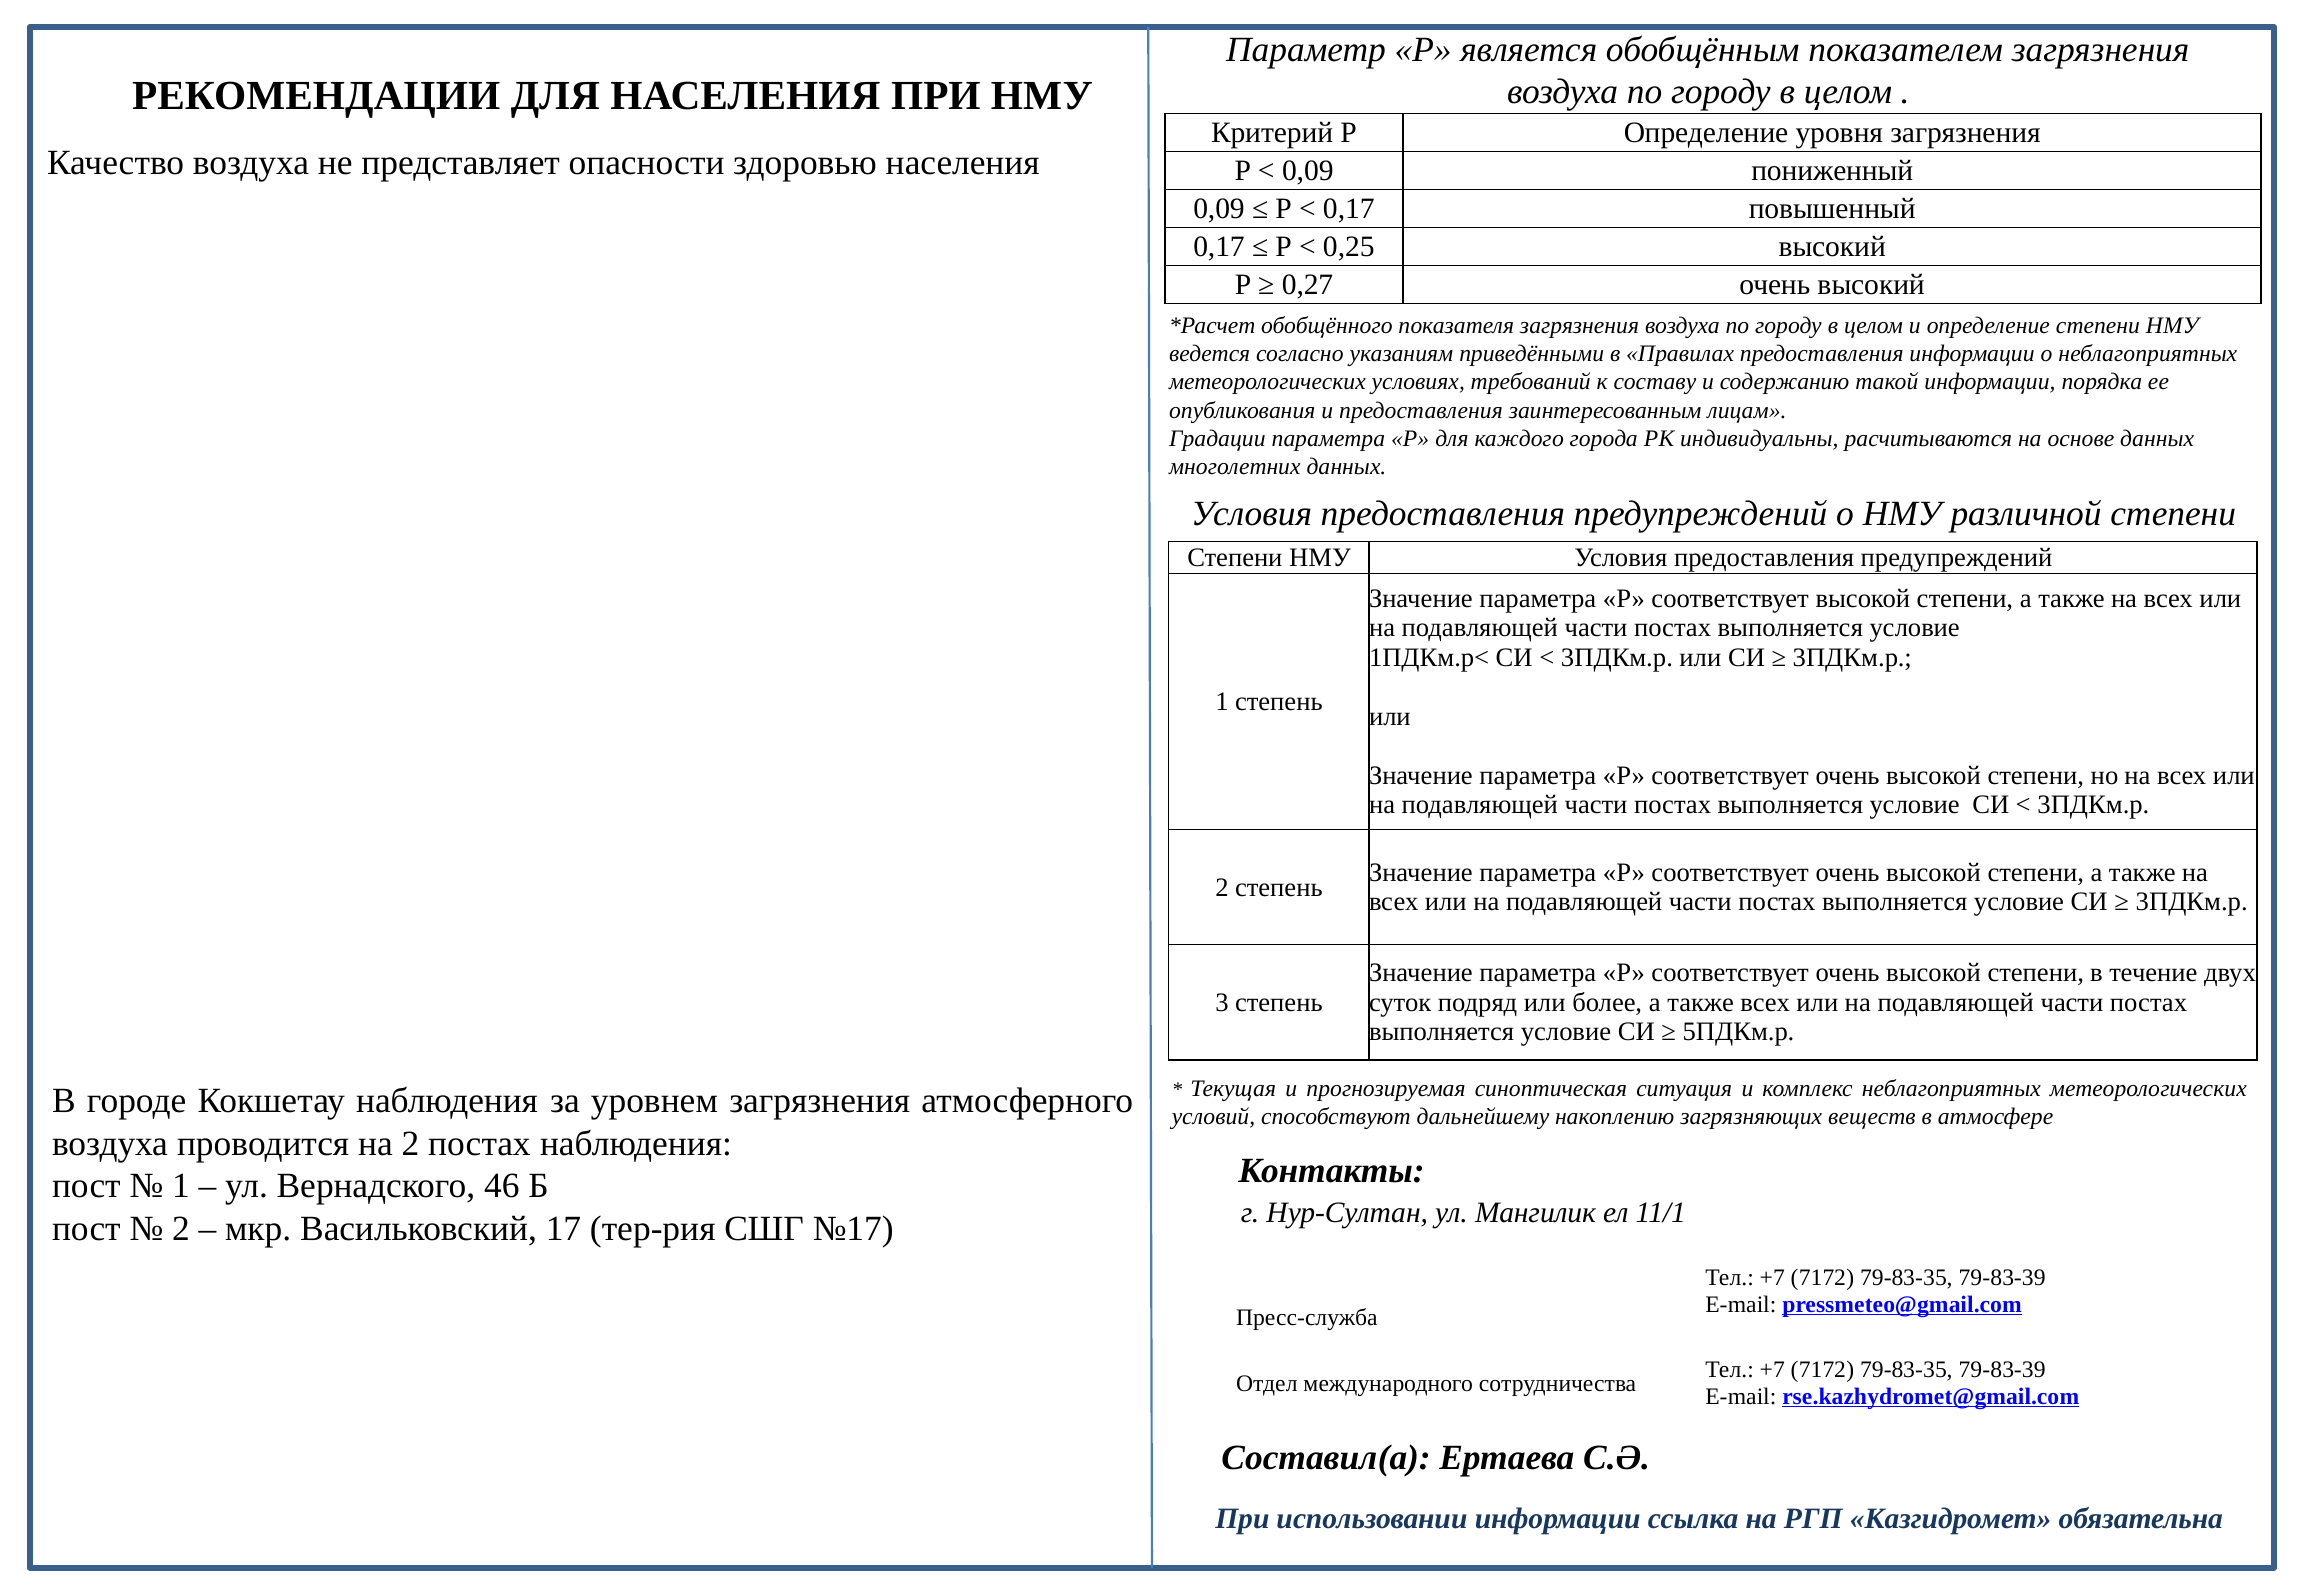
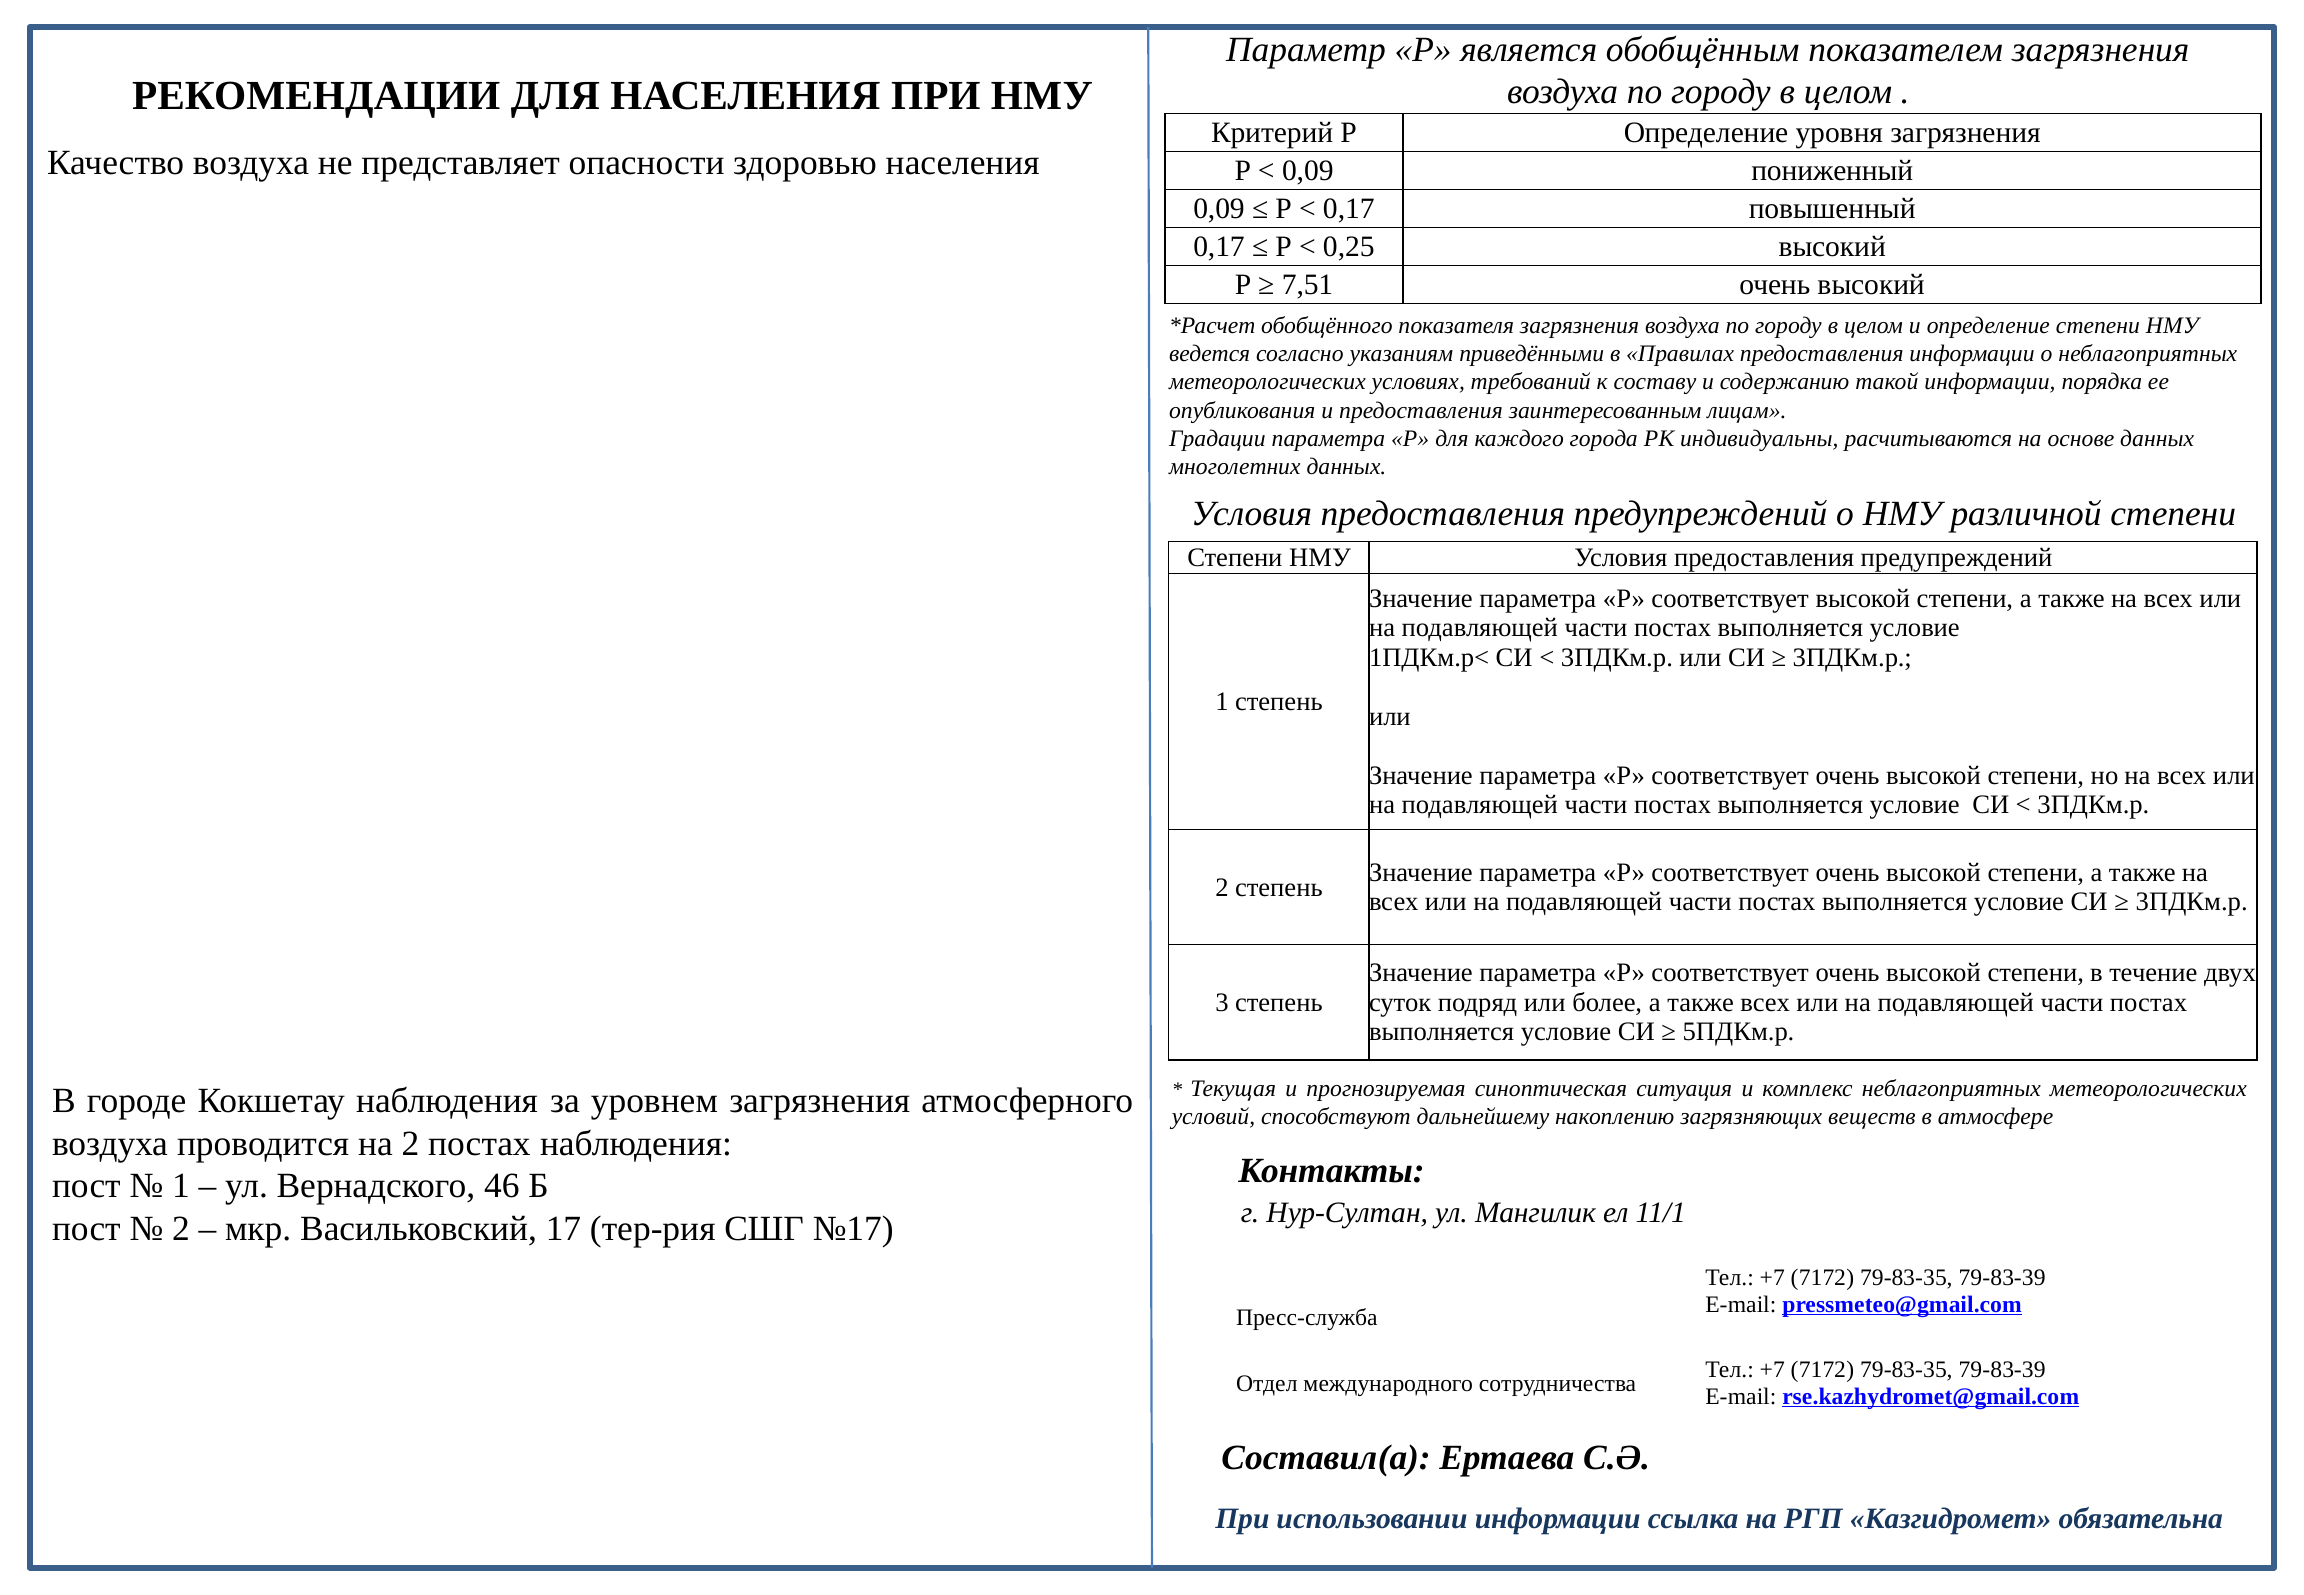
0,27: 0,27 -> 7,51
